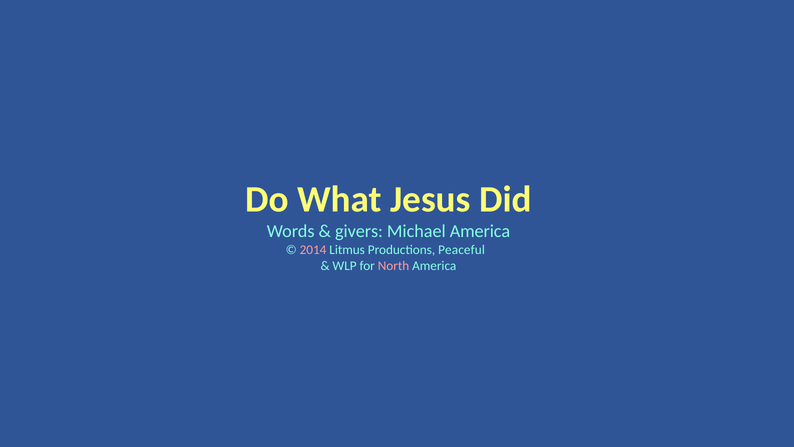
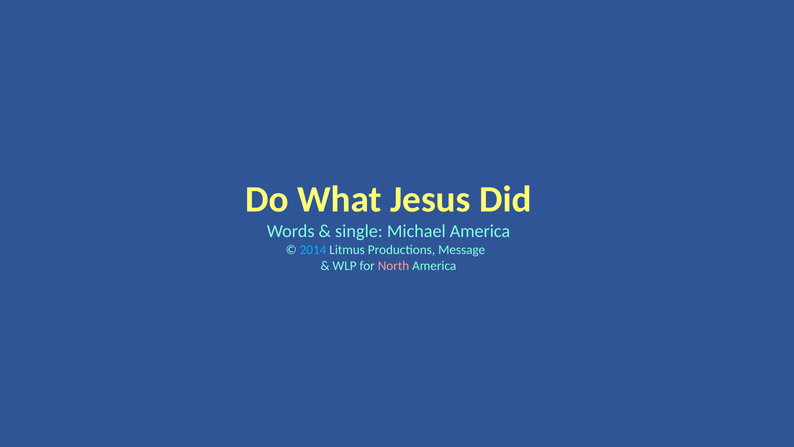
givers: givers -> single
2014 colour: pink -> light blue
Peaceful: Peaceful -> Message
